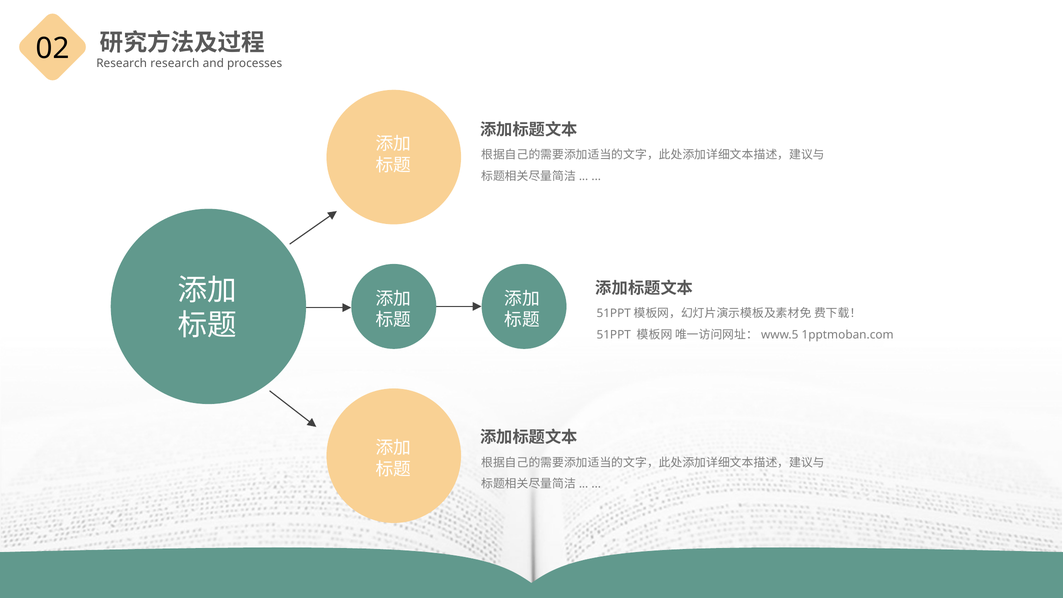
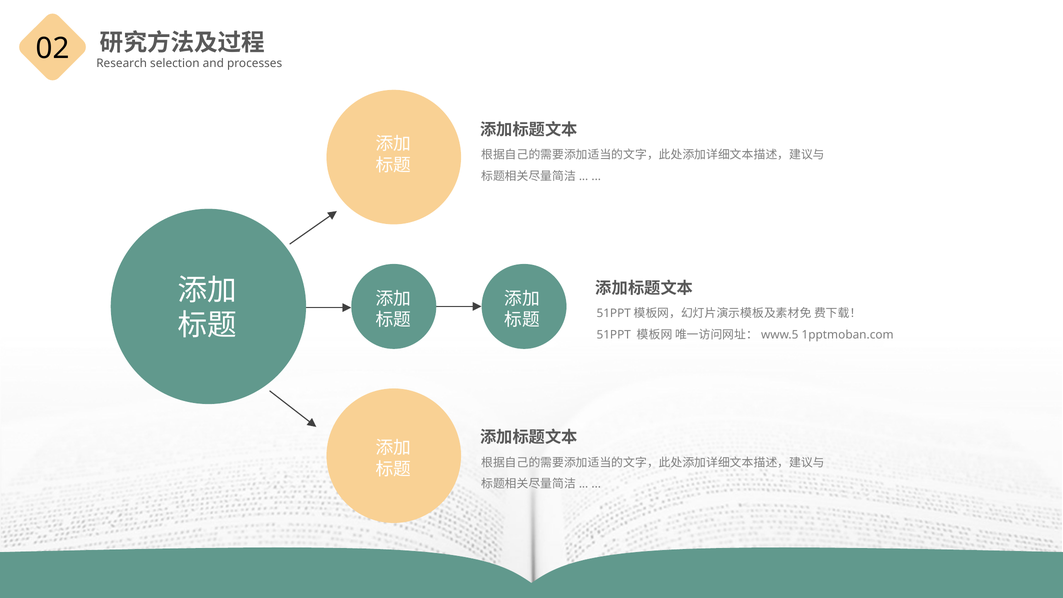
Research research: research -> selection
